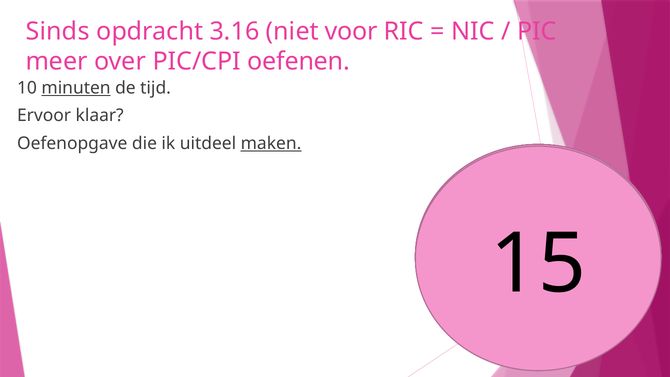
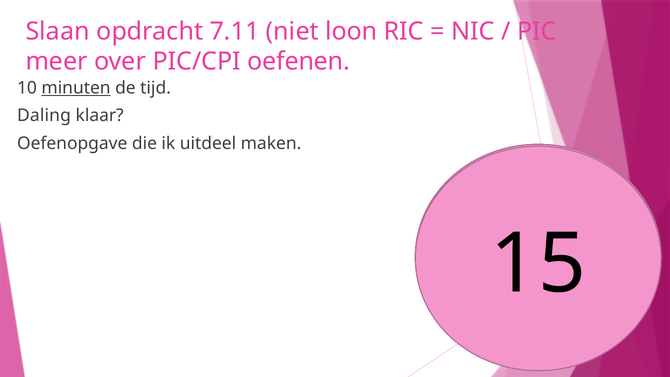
Sinds: Sinds -> Slaan
3.16: 3.16 -> 7.11
voor: voor -> loon
Ervoor: Ervoor -> Daling
maken underline: present -> none
